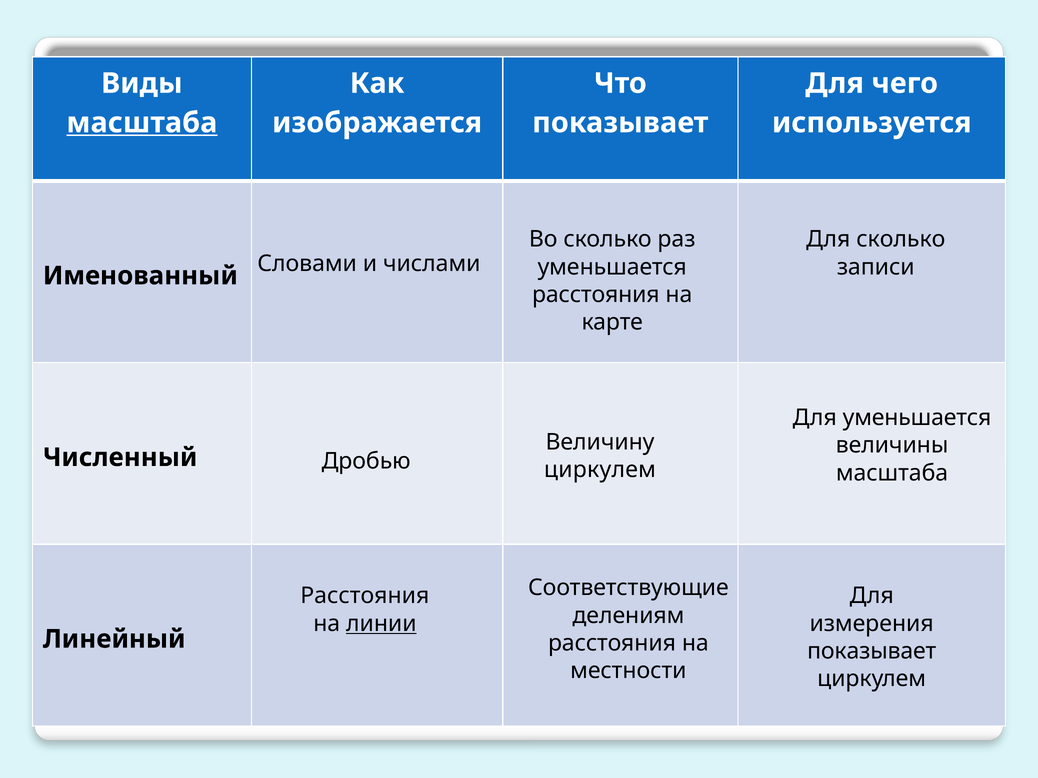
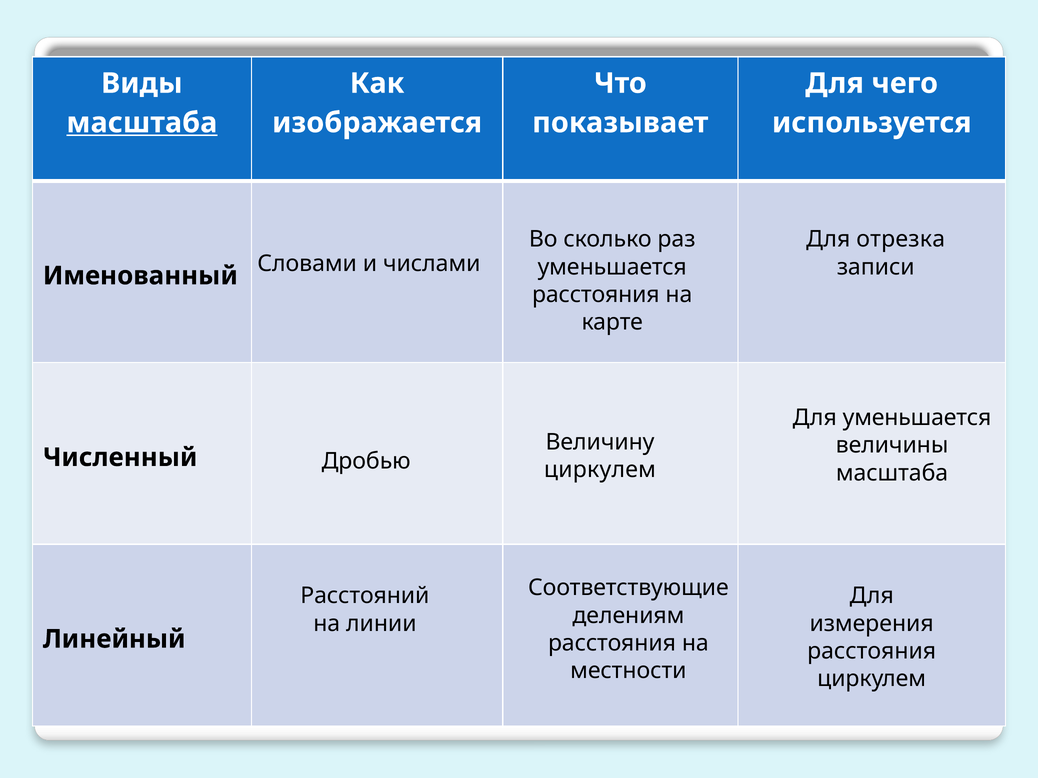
Для сколько: сколько -> отрезка
Расстояния at (365, 596): Расстояния -> Расстояний
линии underline: present -> none
показывает at (872, 652): показывает -> расстояния
